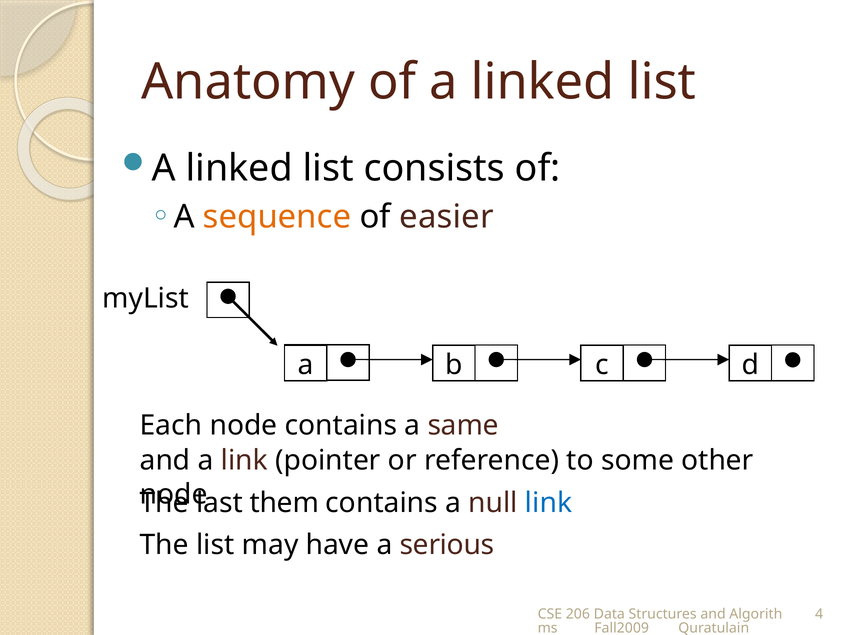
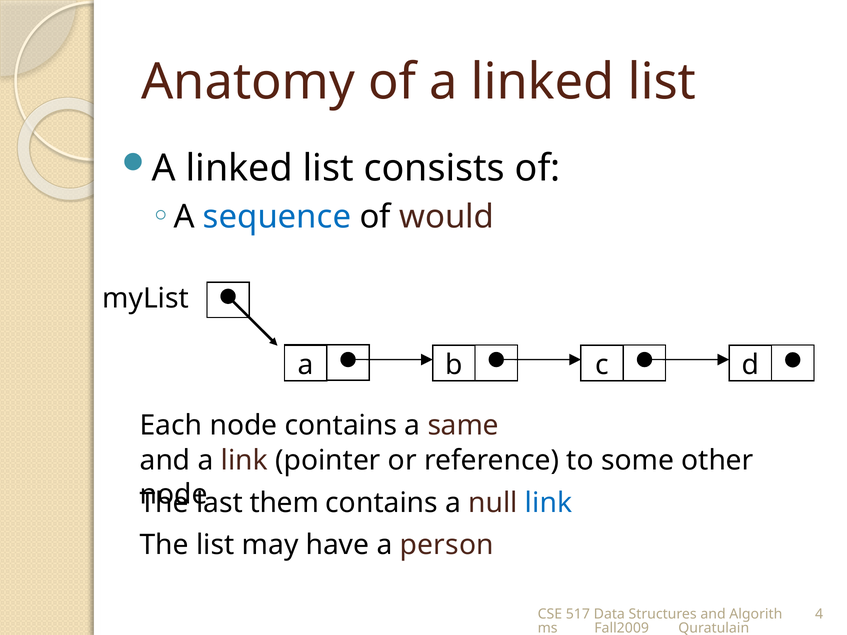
sequence colour: orange -> blue
easier: easier -> would
serious: serious -> person
206: 206 -> 517
